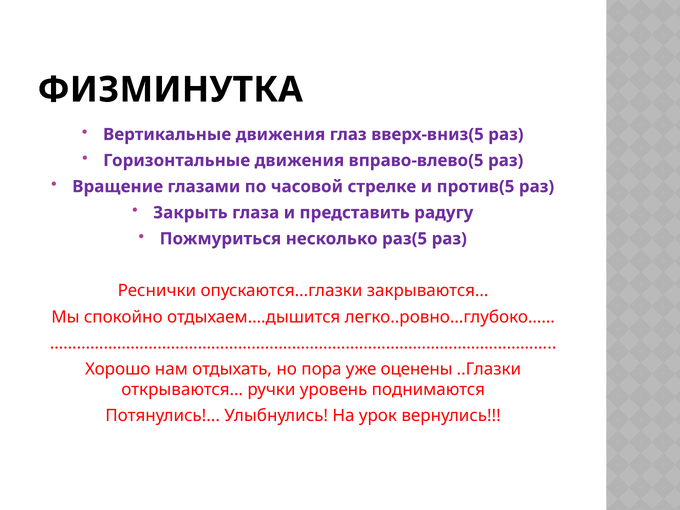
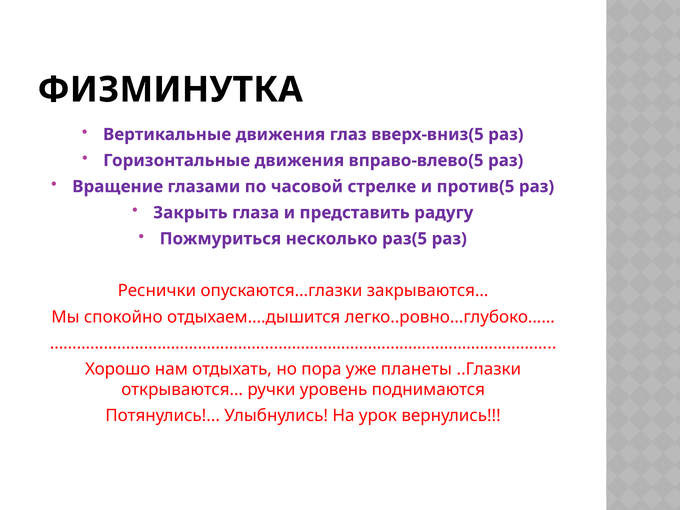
оценены: оценены -> планеты
